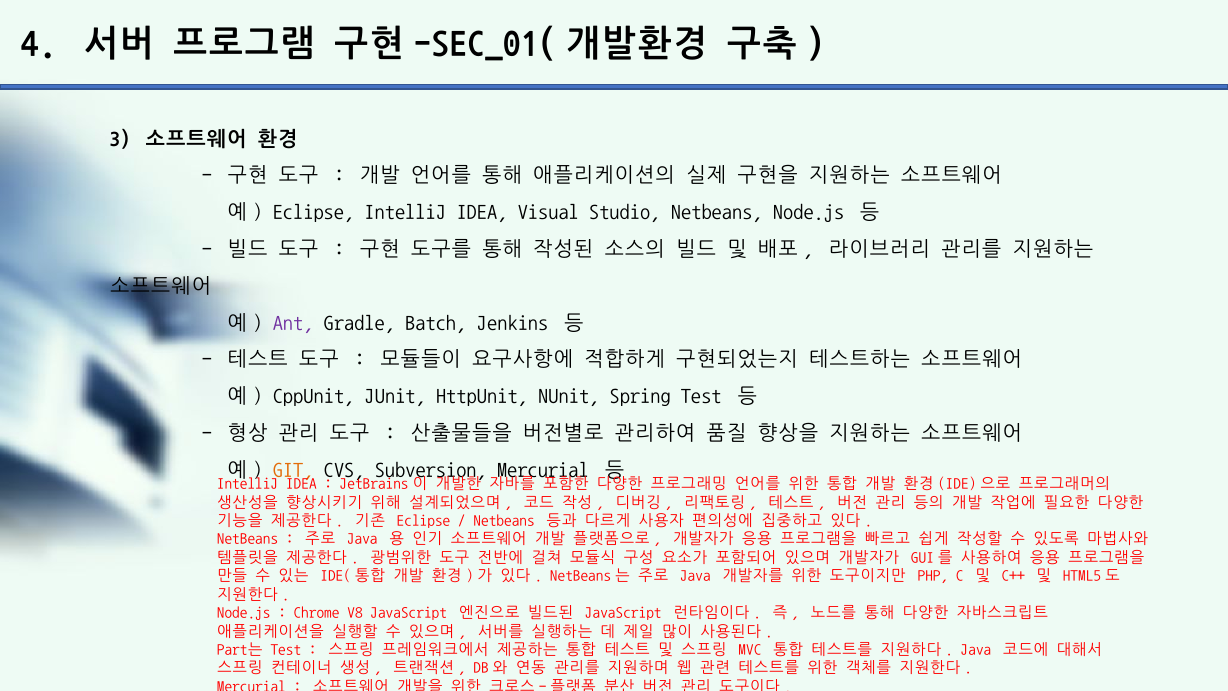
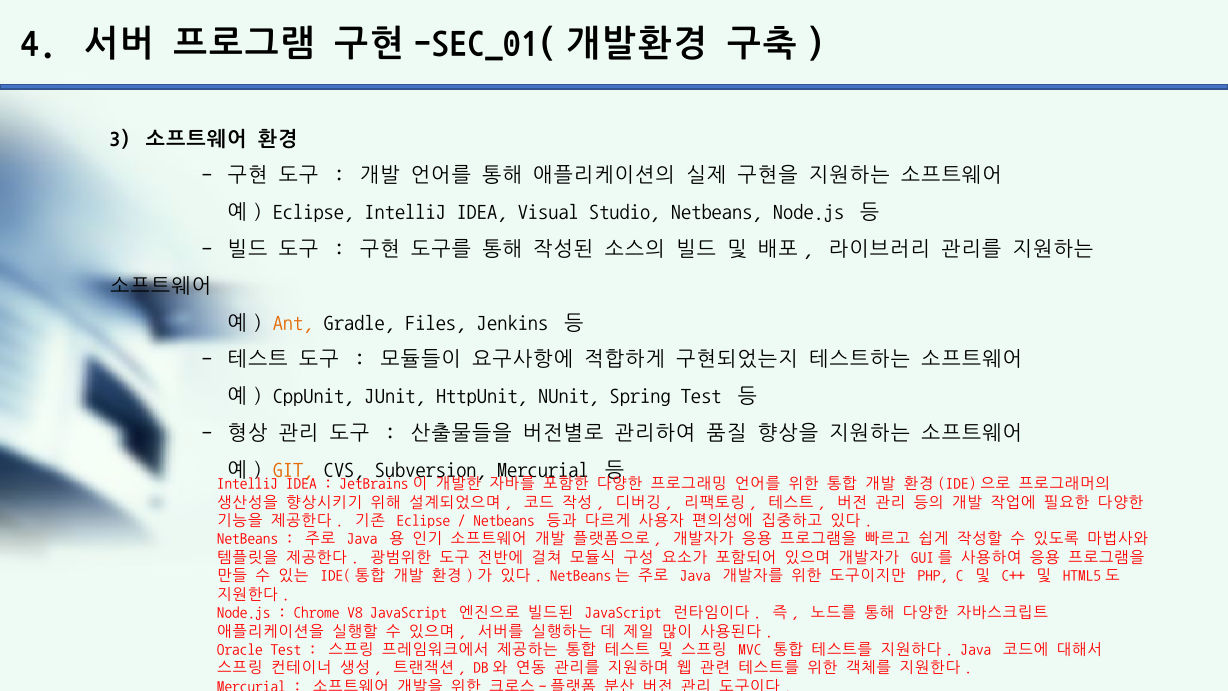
Ant colour: purple -> orange
Batch: Batch -> Files
Part는: Part는 -> Oracle
